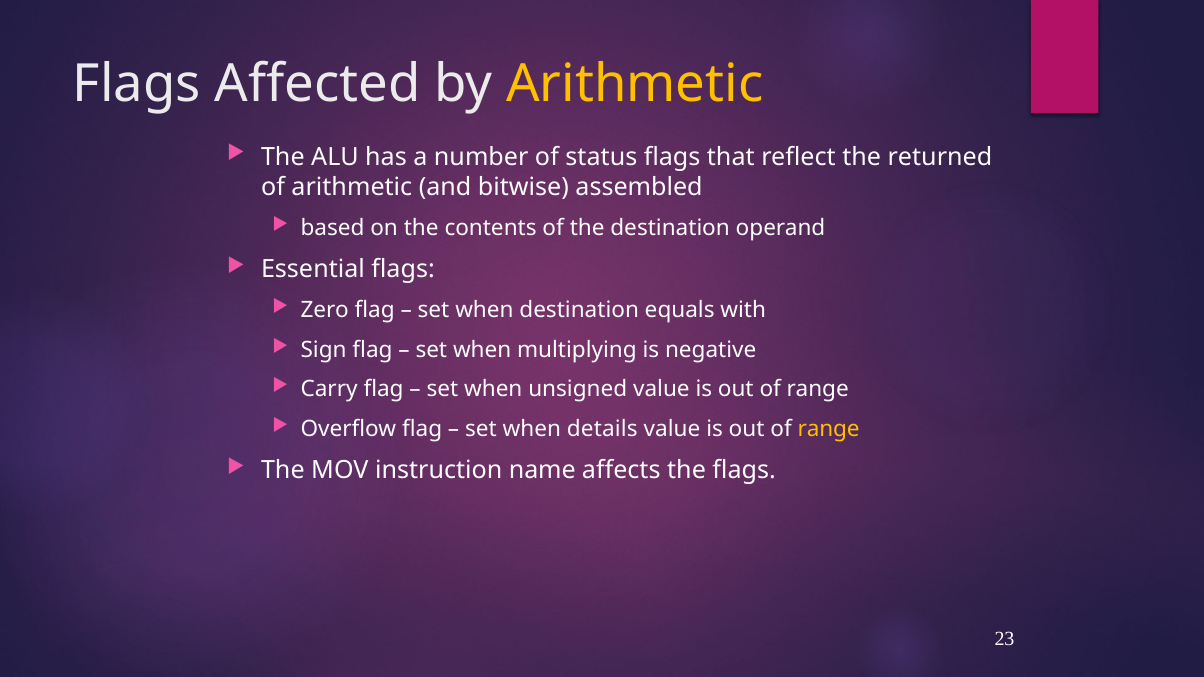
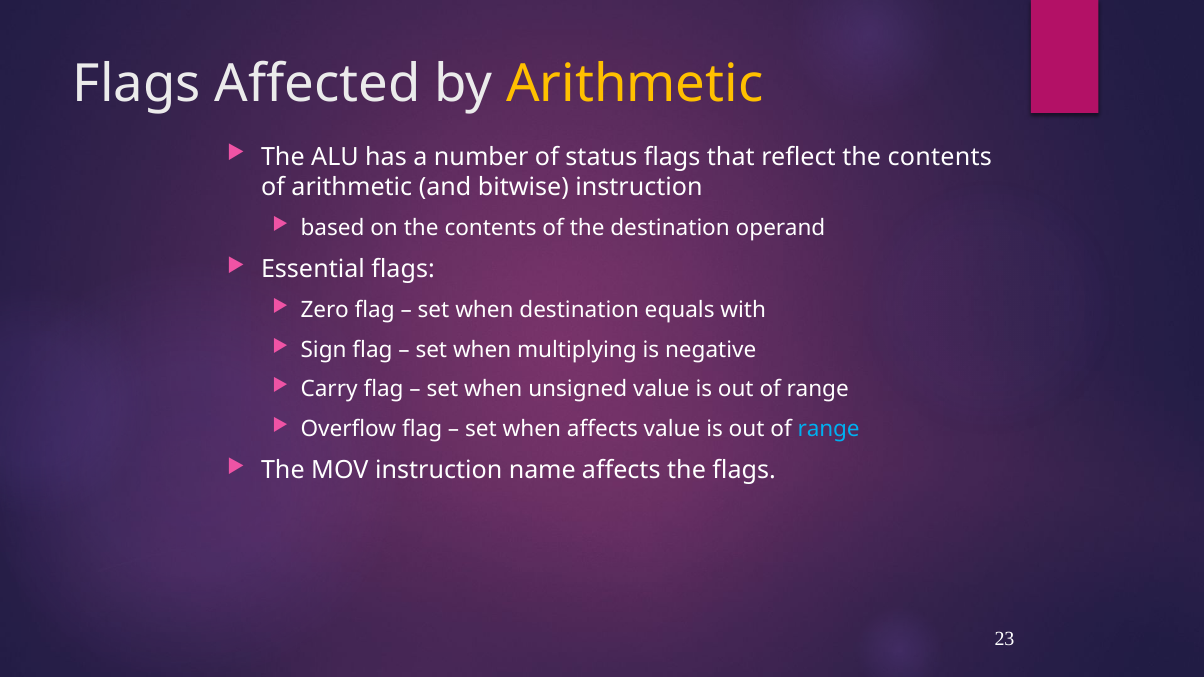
reflect the returned: returned -> contents
bitwise assembled: assembled -> instruction
when details: details -> affects
range at (829, 429) colour: yellow -> light blue
